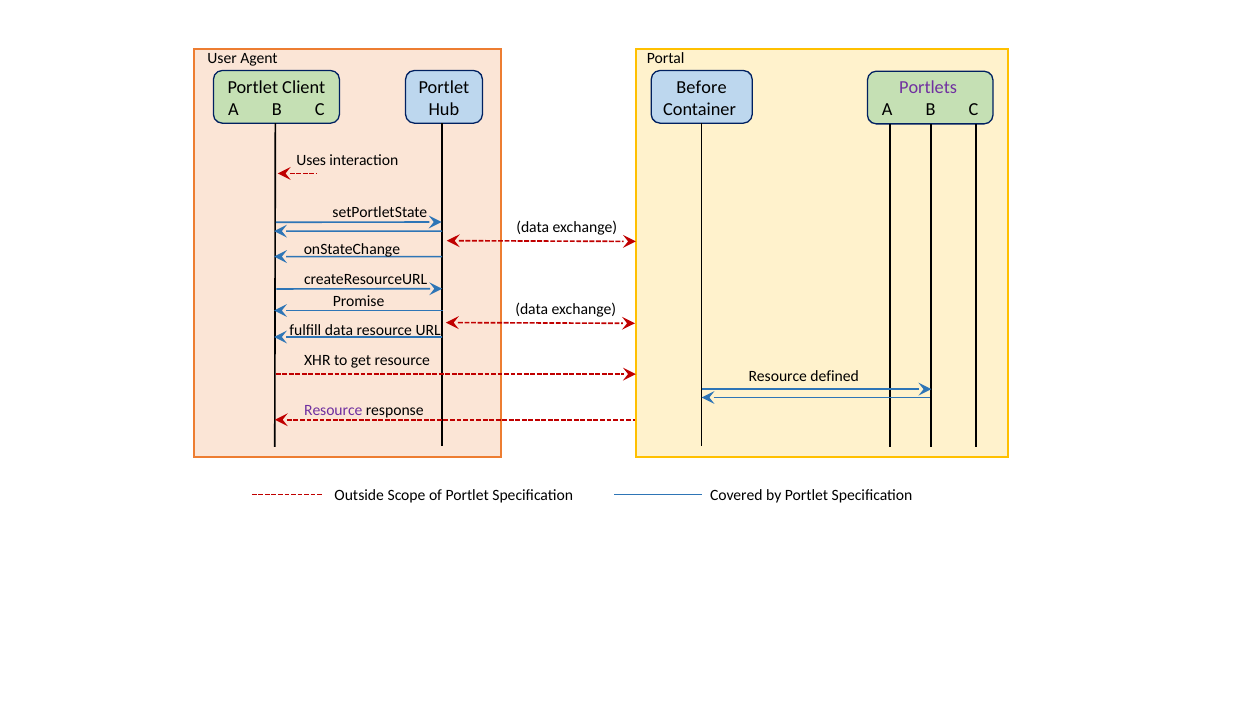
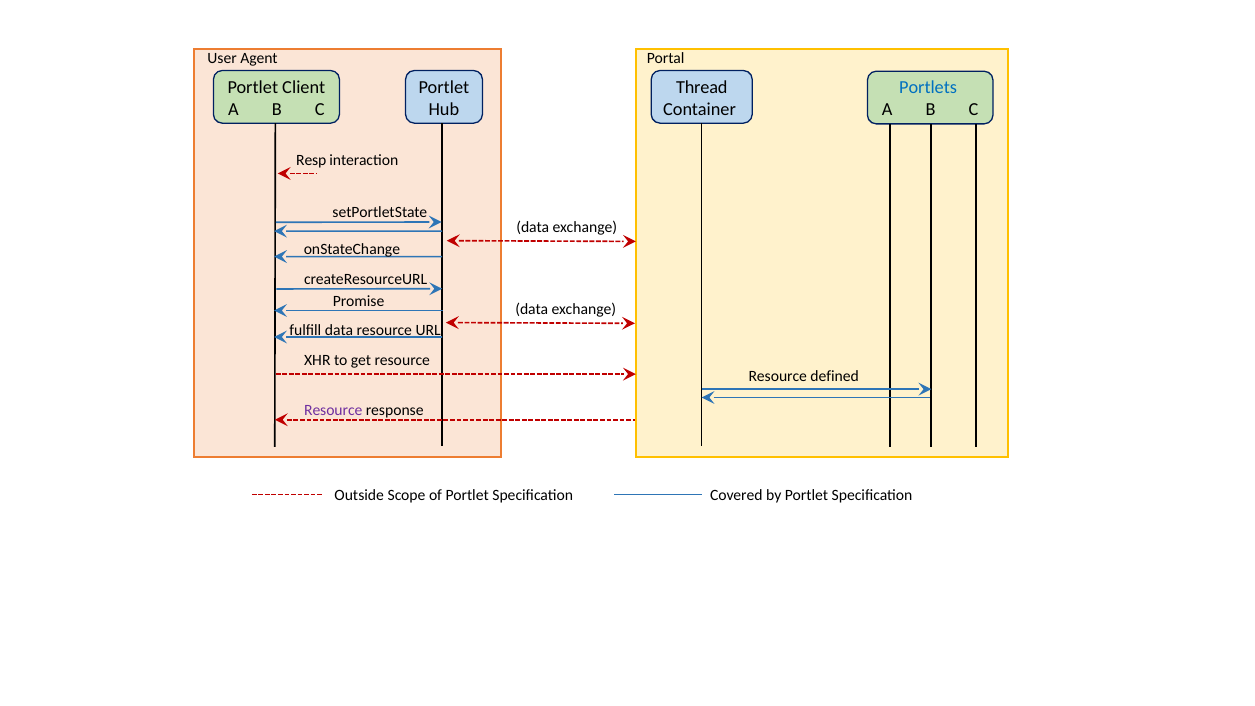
Before: Before -> Thread
Portlets colour: purple -> blue
Uses: Uses -> Resp
